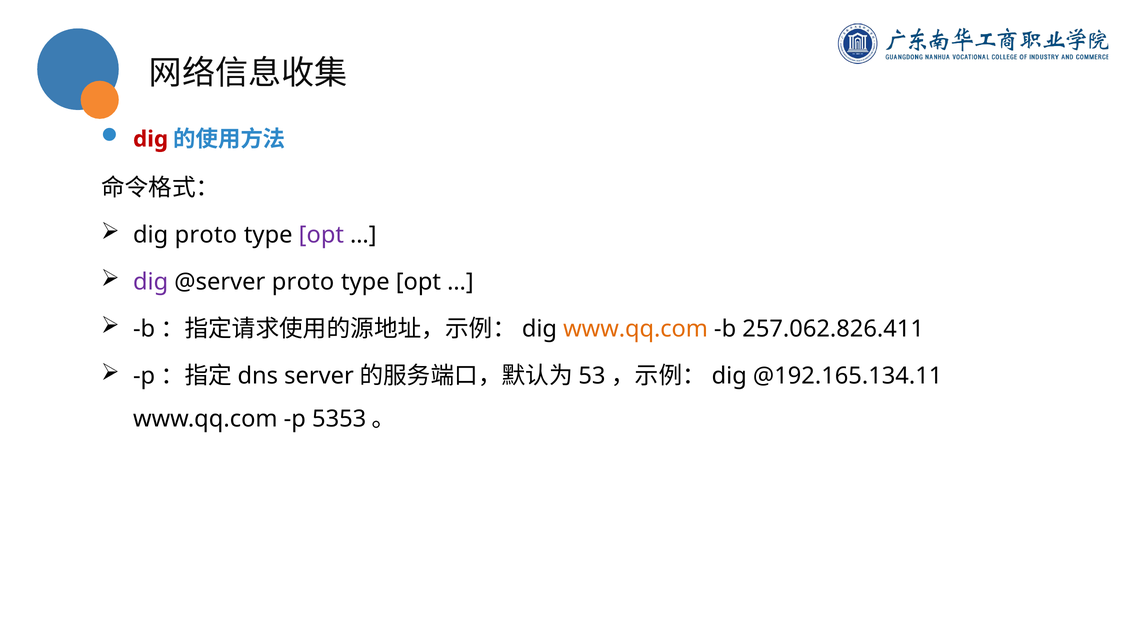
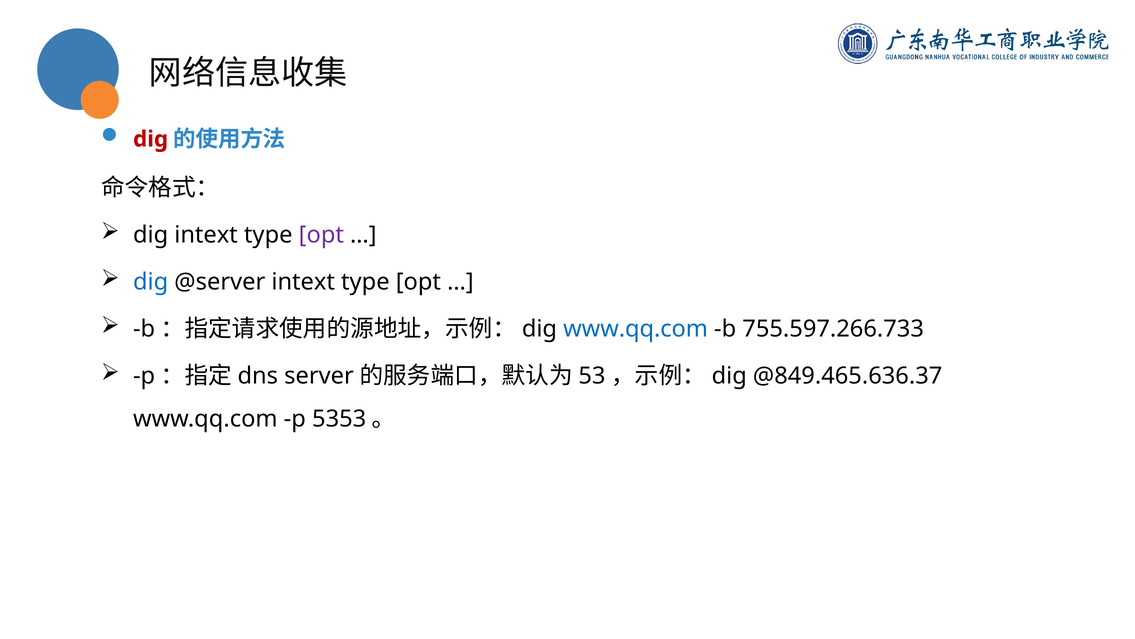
dig proto: proto -> intext
dig at (151, 282) colour: purple -> blue
@server proto: proto -> intext
www.qq.com at (636, 329) colour: orange -> blue
257.062.826.411: 257.062.826.411 -> 755.597.266.733
@192.165.134.11: @192.165.134.11 -> @849.465.636.37
